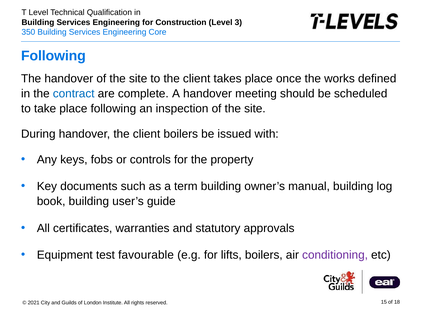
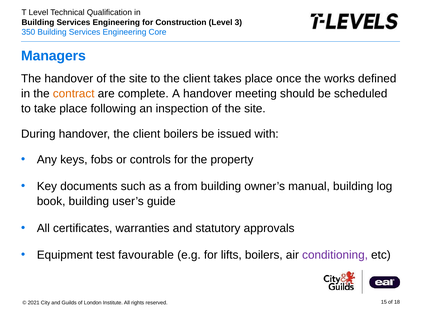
Following at (53, 56): Following -> Managers
contract colour: blue -> orange
term: term -> from
